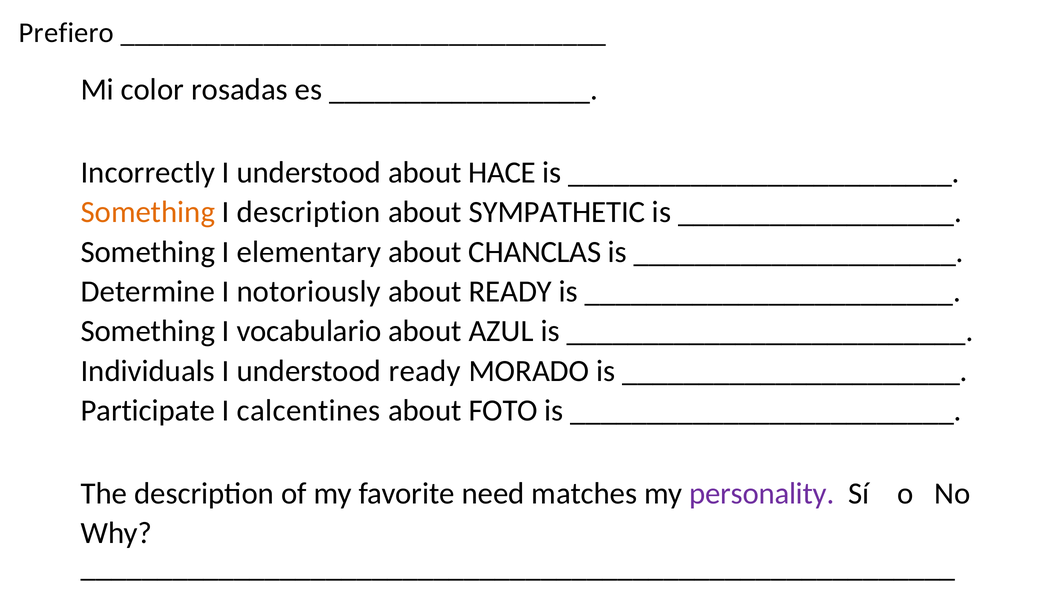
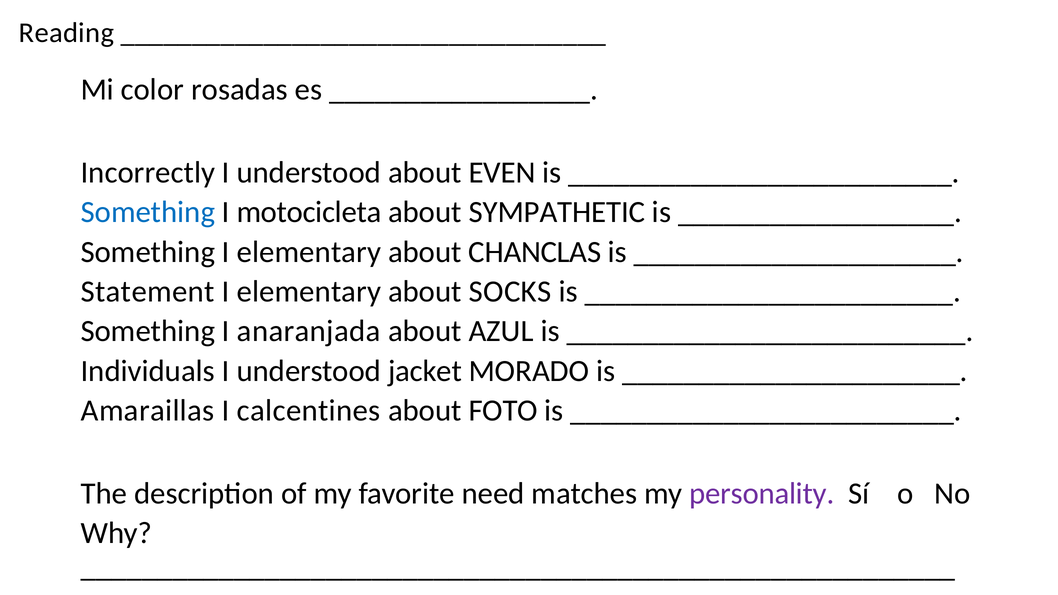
Prefiero: Prefiero -> Reading
HACE: HACE -> EVEN
Something at (148, 212) colour: orange -> blue
I description: description -> motocicleta
Determine: Determine -> Statement
notoriously at (309, 292): notoriously -> elementary
about READY: READY -> SOCKS
vocabulario: vocabulario -> anaranjada
understood ready: ready -> jacket
Participate: Participate -> Amaraillas
